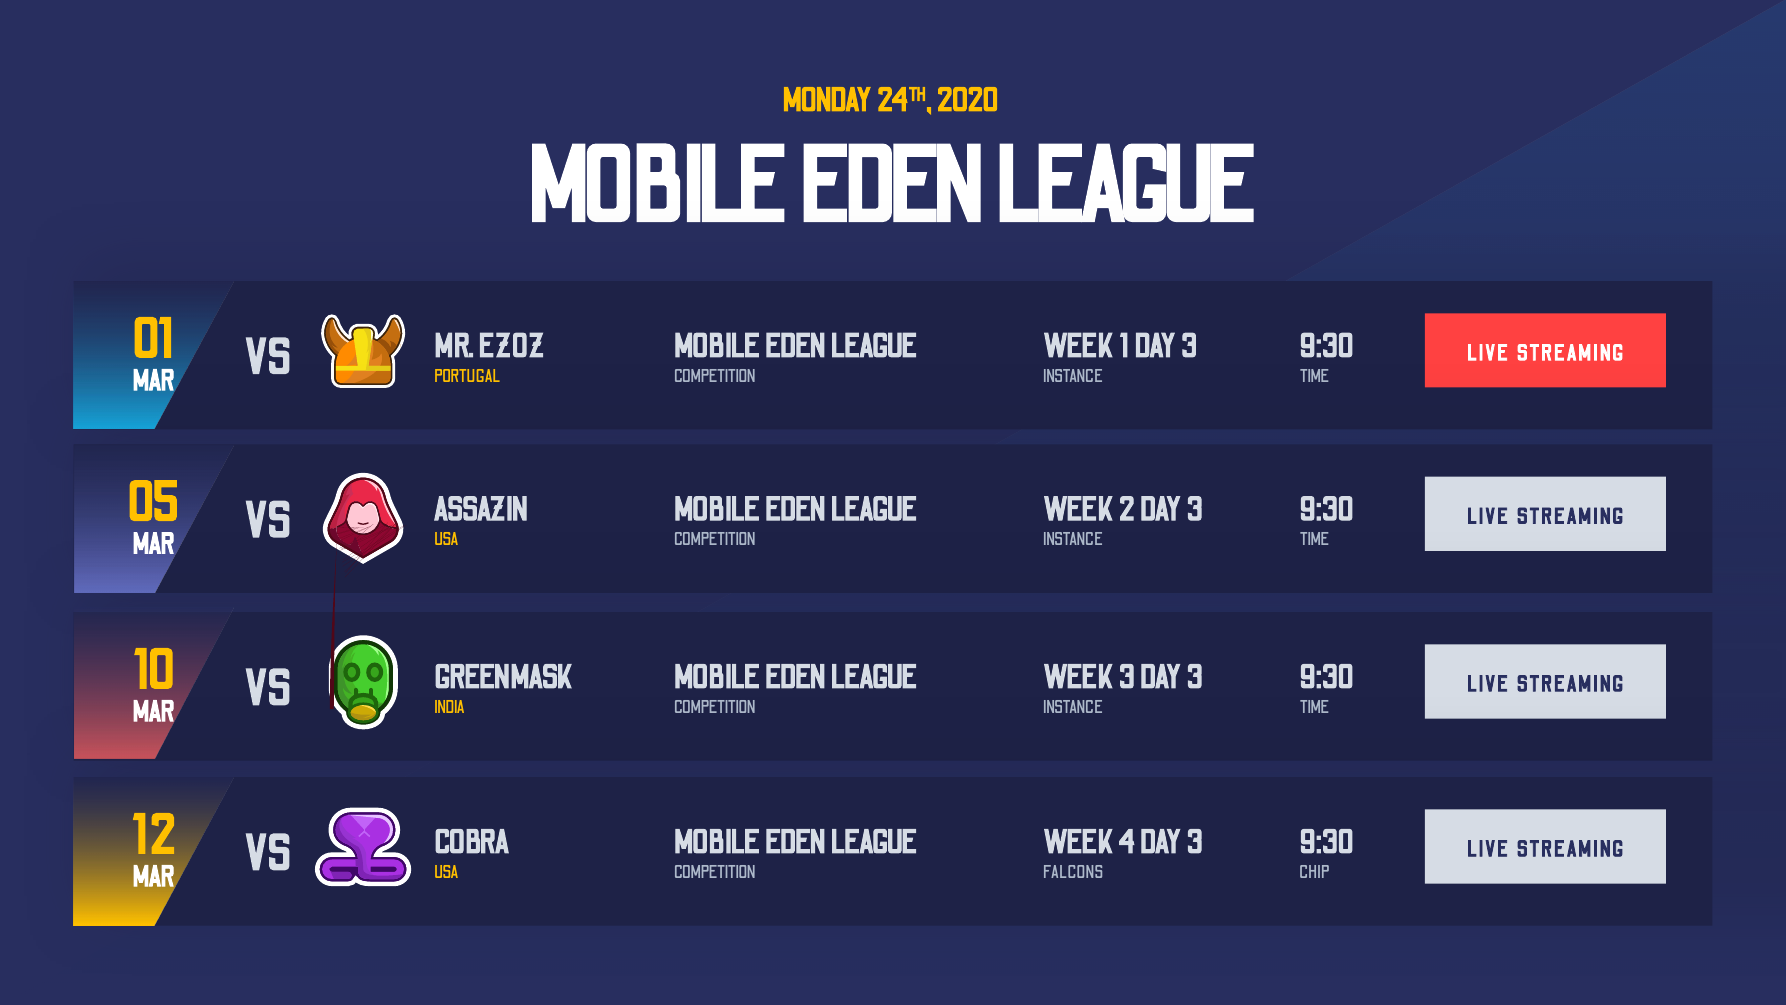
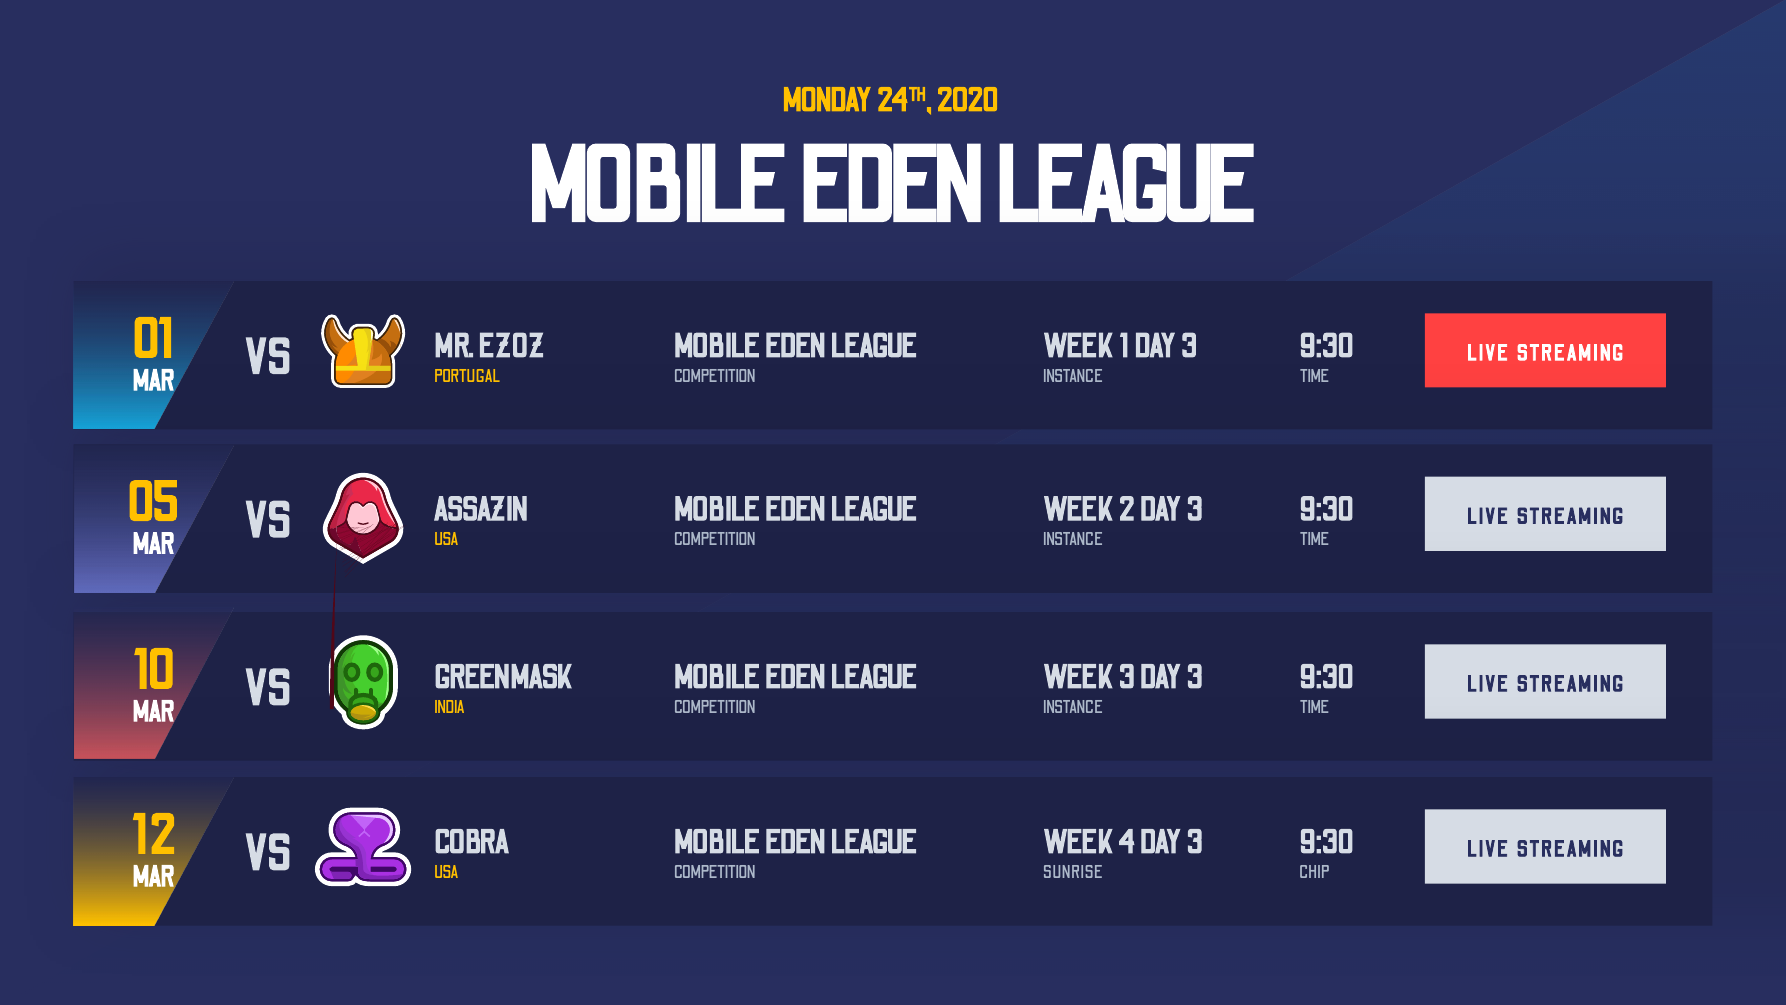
FALCONS: FALCONS -> SUNRISE
